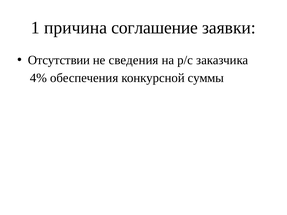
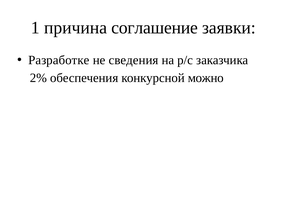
Отсутствии: Отсутствии -> Разработке
4%: 4% -> 2%
суммы: суммы -> можно
